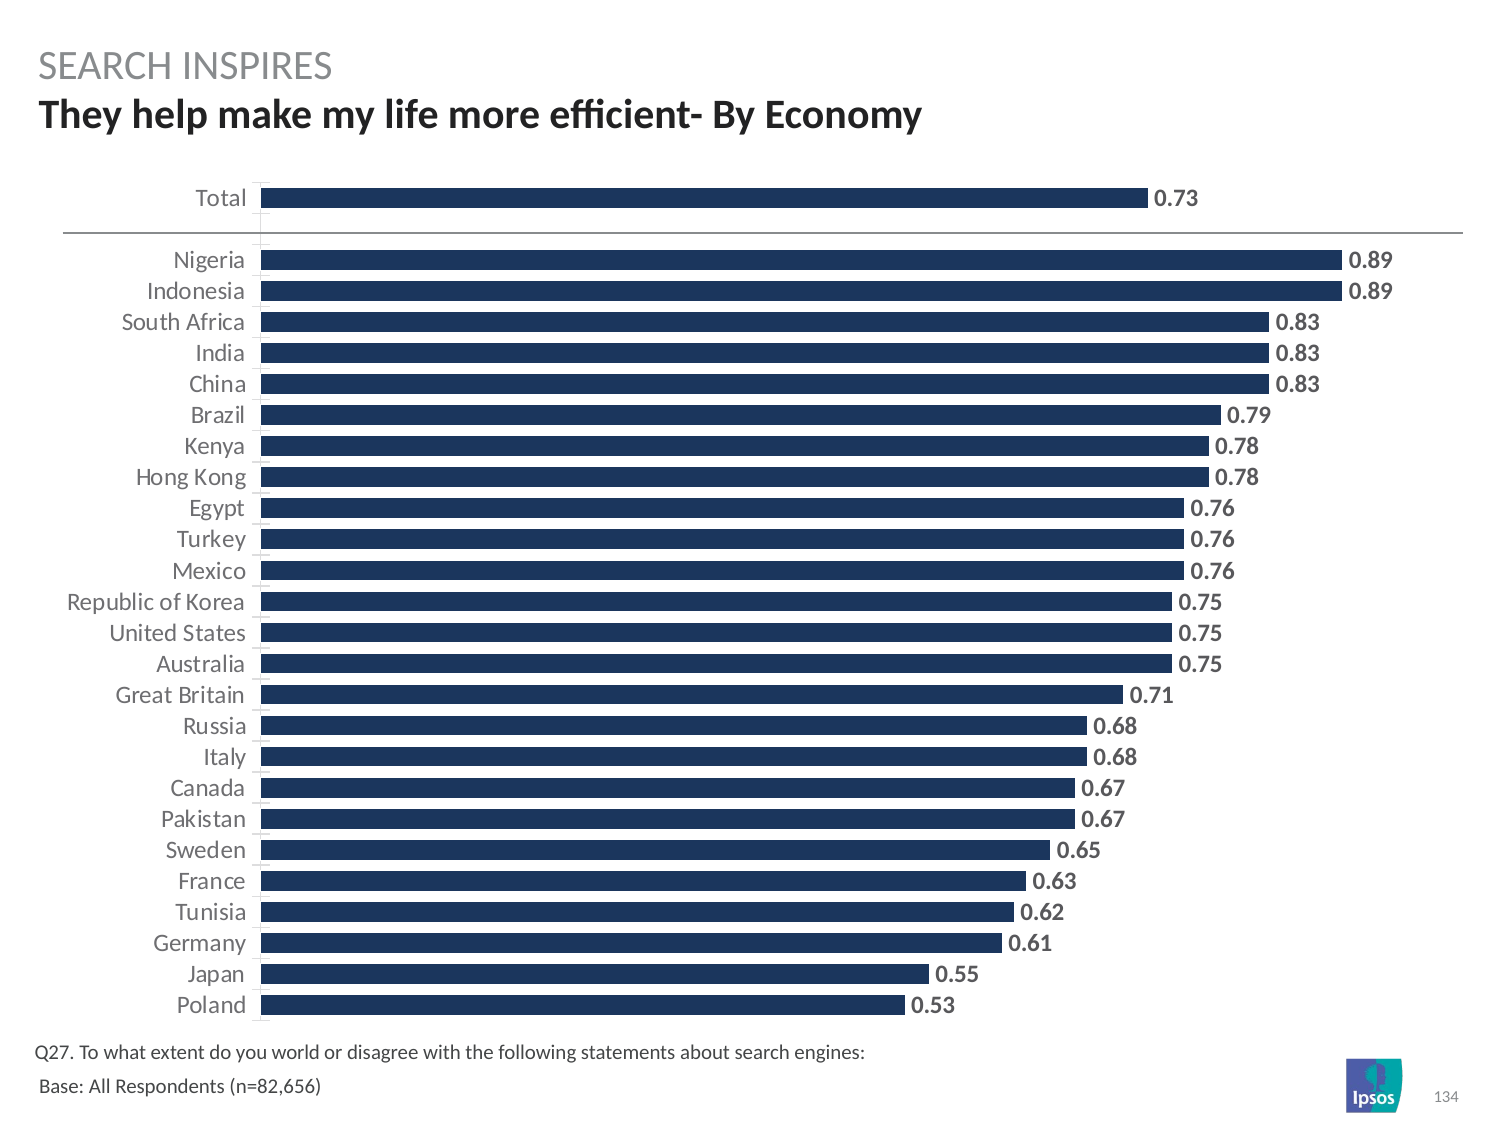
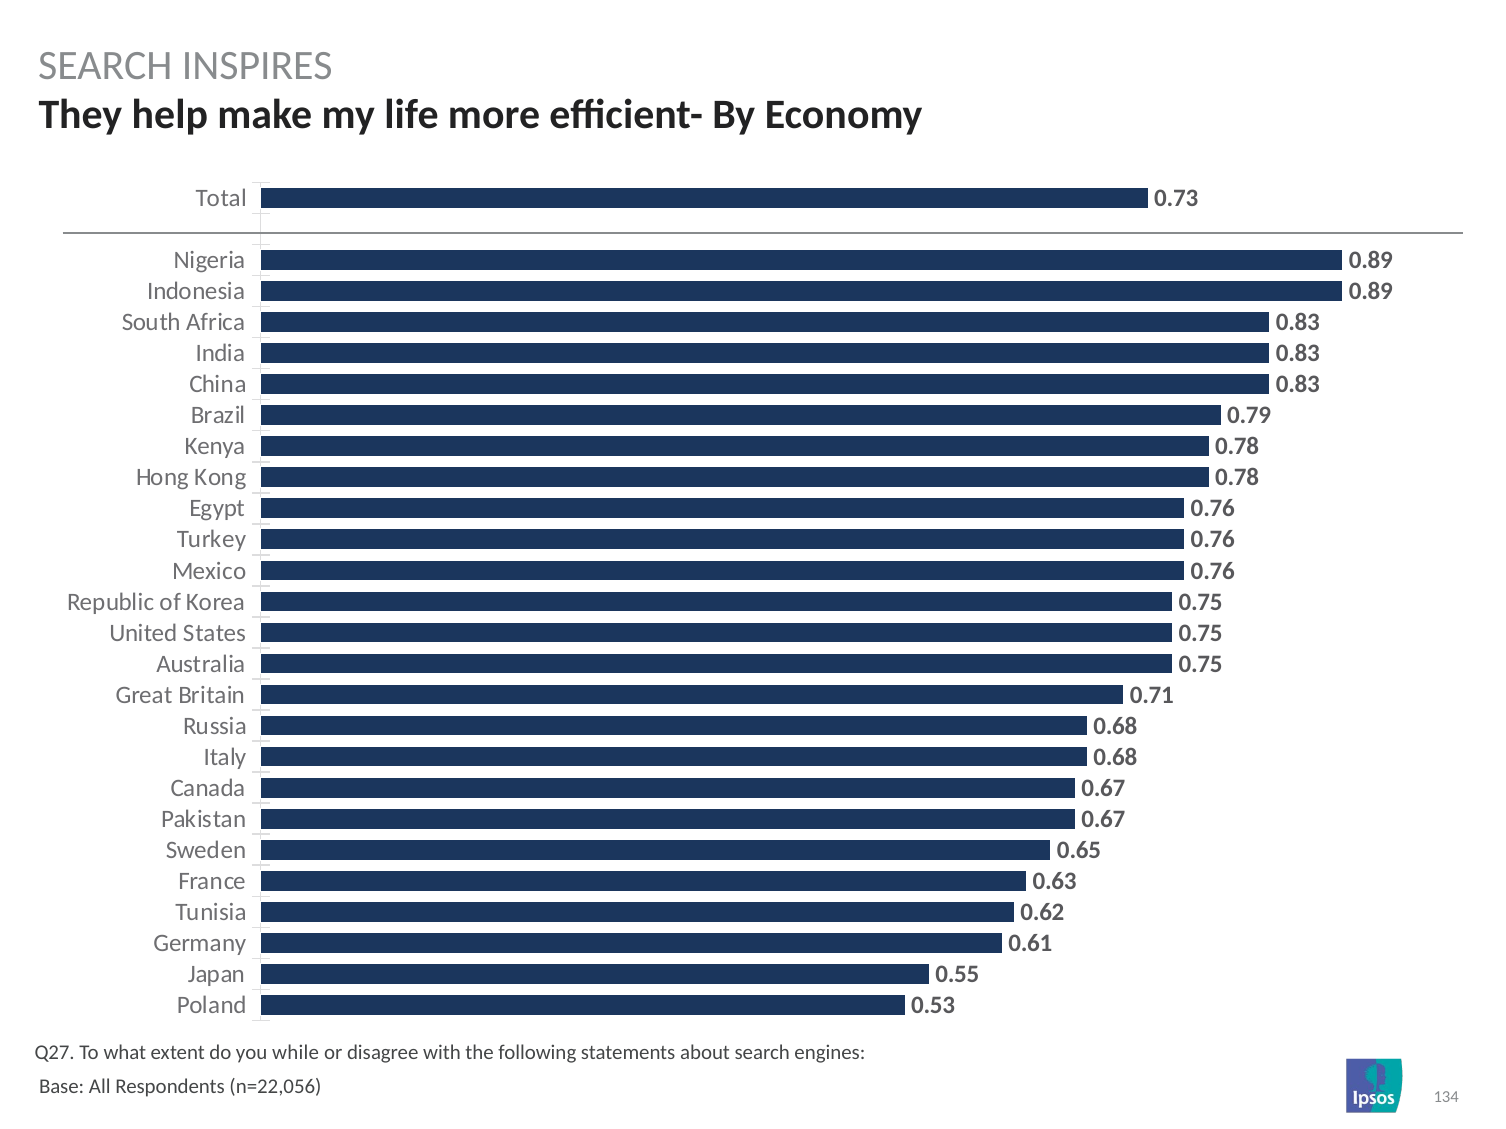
world: world -> while
n=82,656: n=82,656 -> n=22,056
